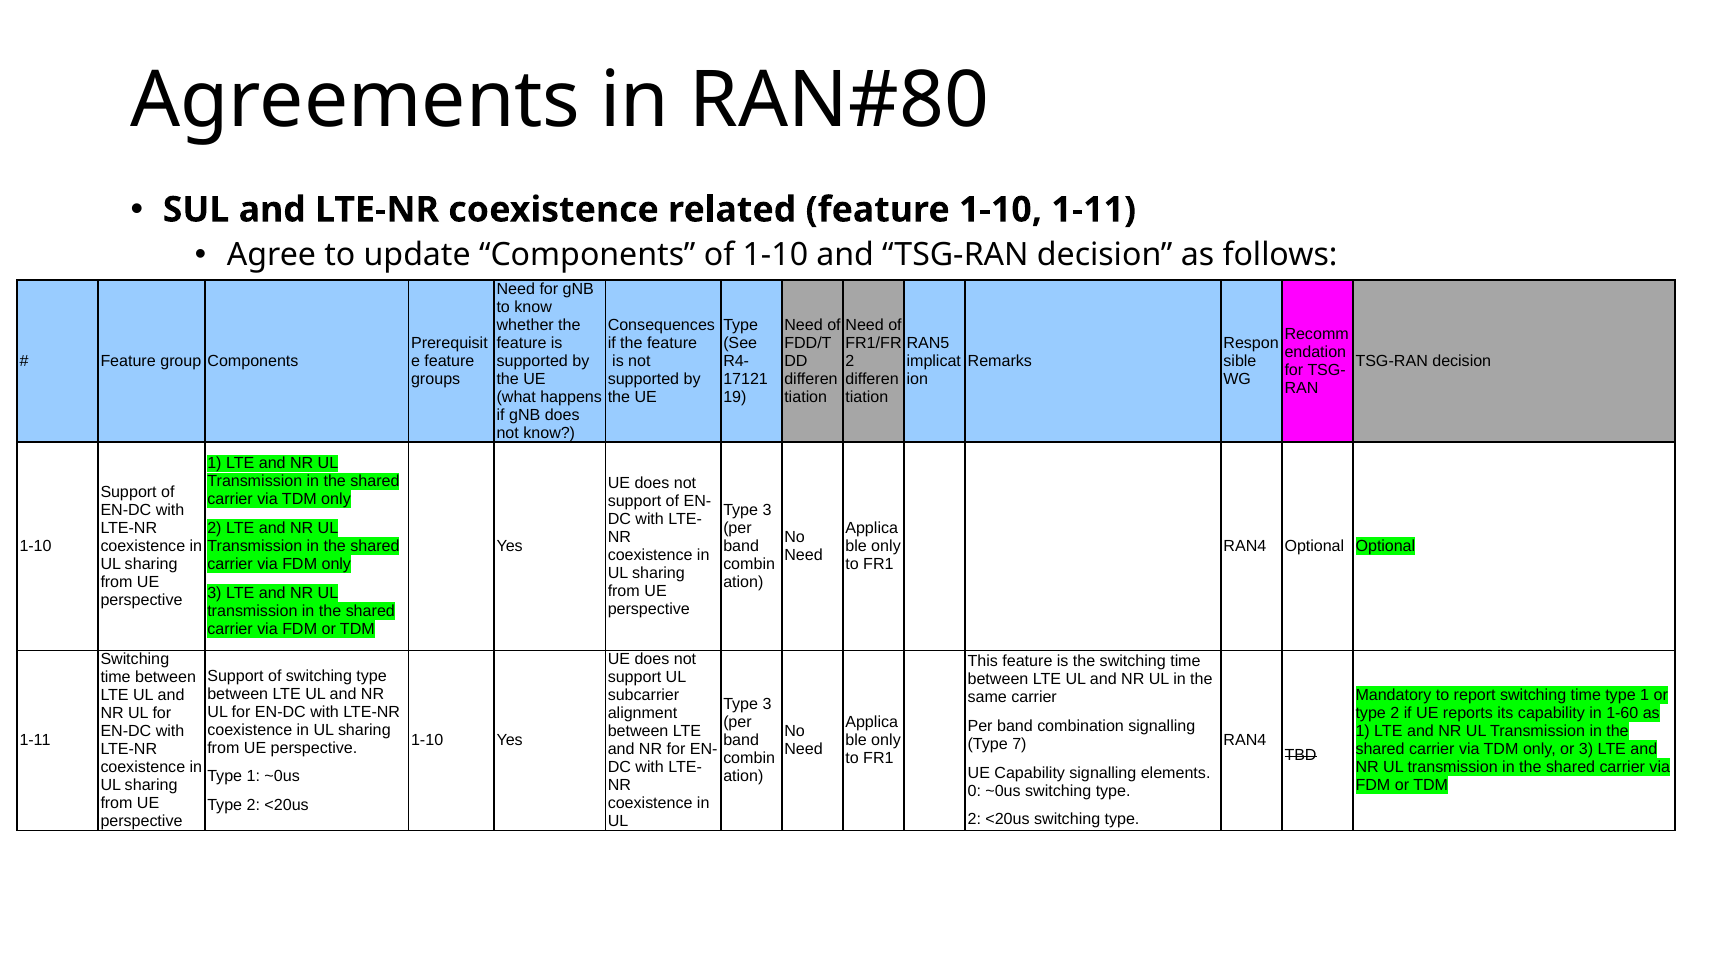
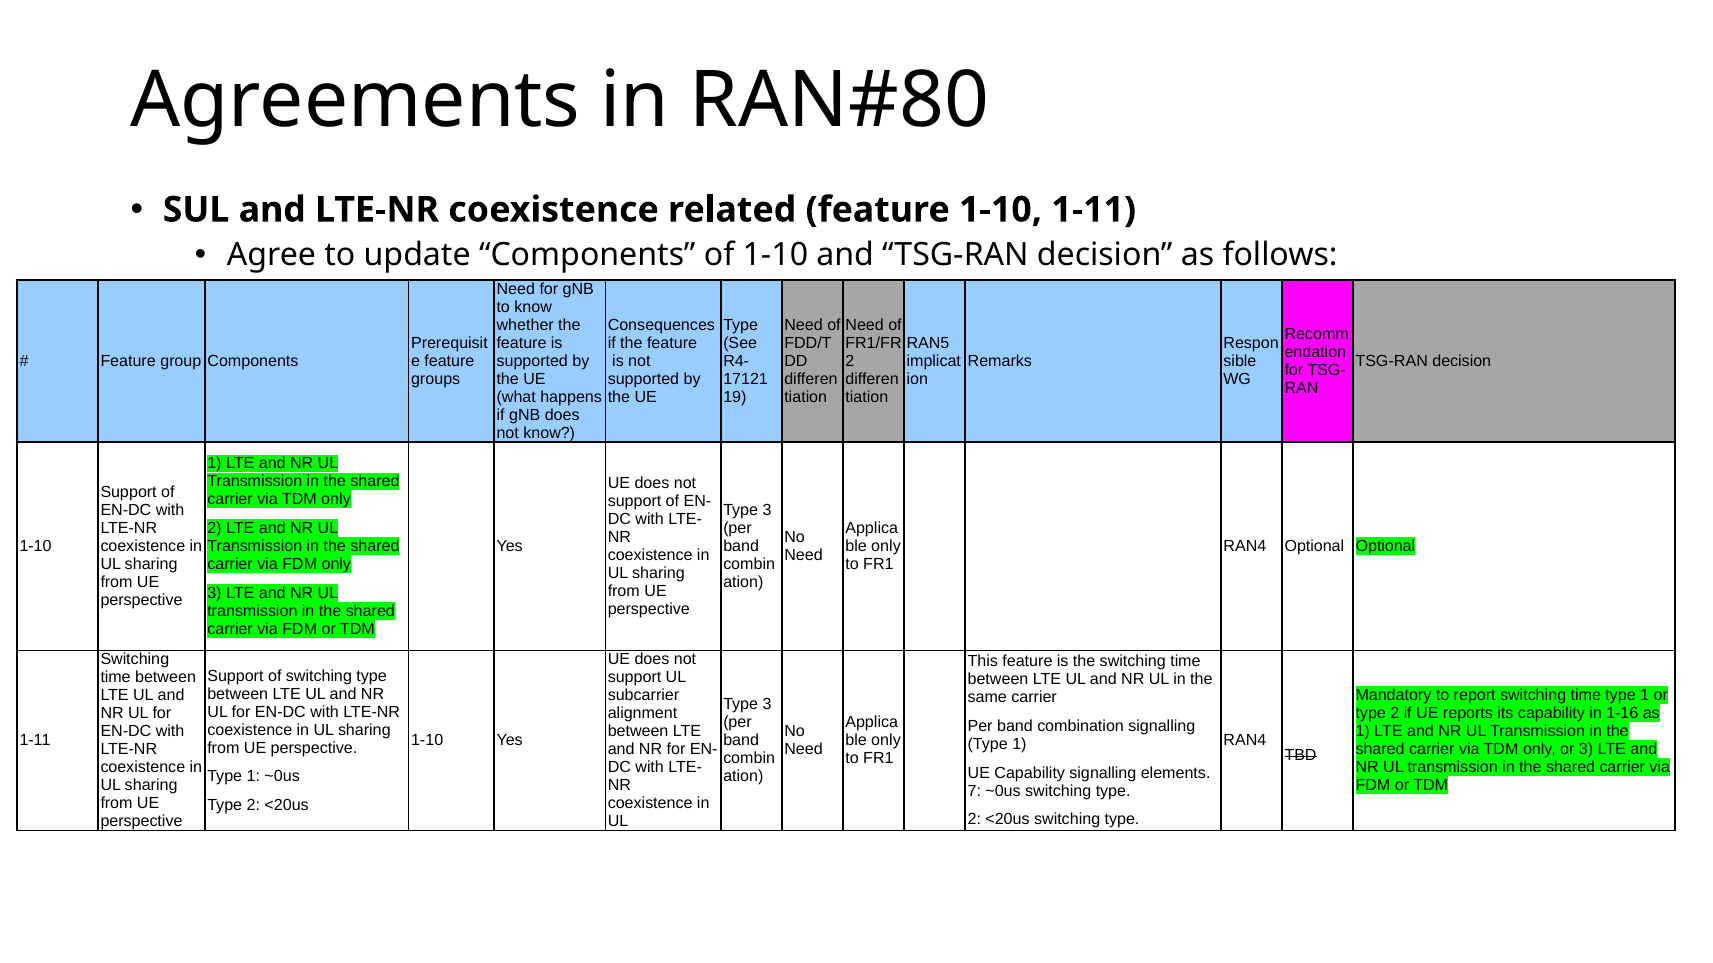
1-60: 1-60 -> 1-16
7 at (1019, 745): 7 -> 1
0: 0 -> 7
